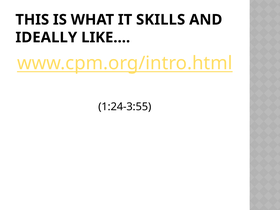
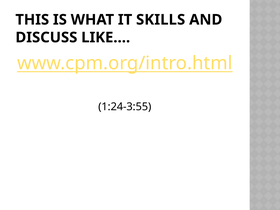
IDEALLY: IDEALLY -> DISCUSS
